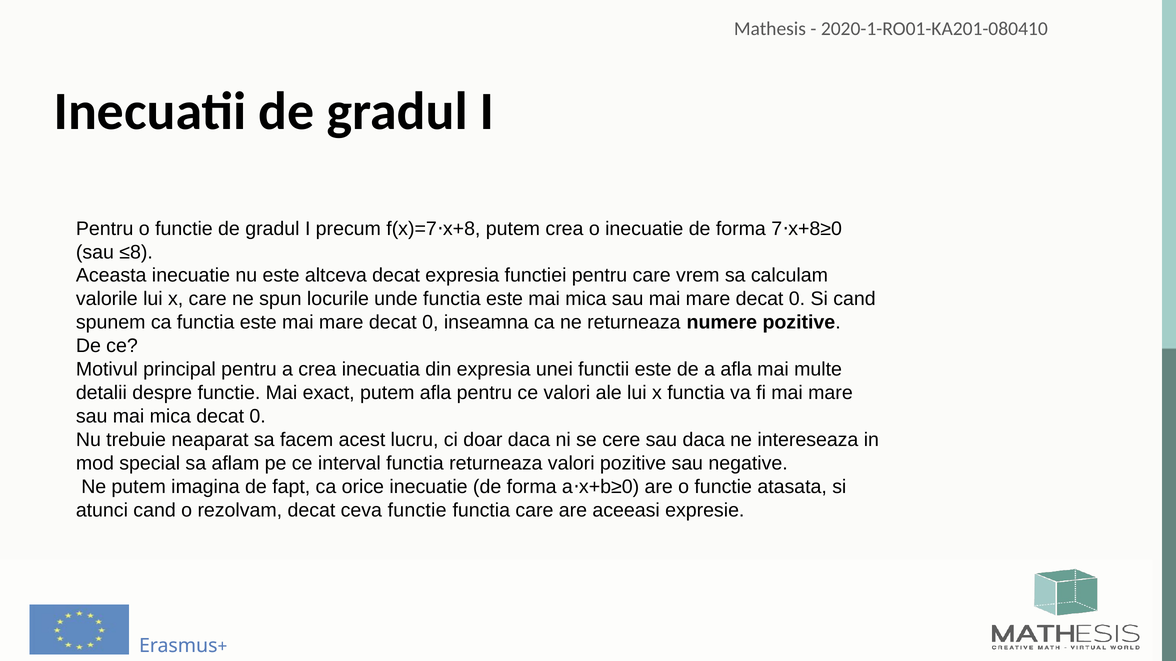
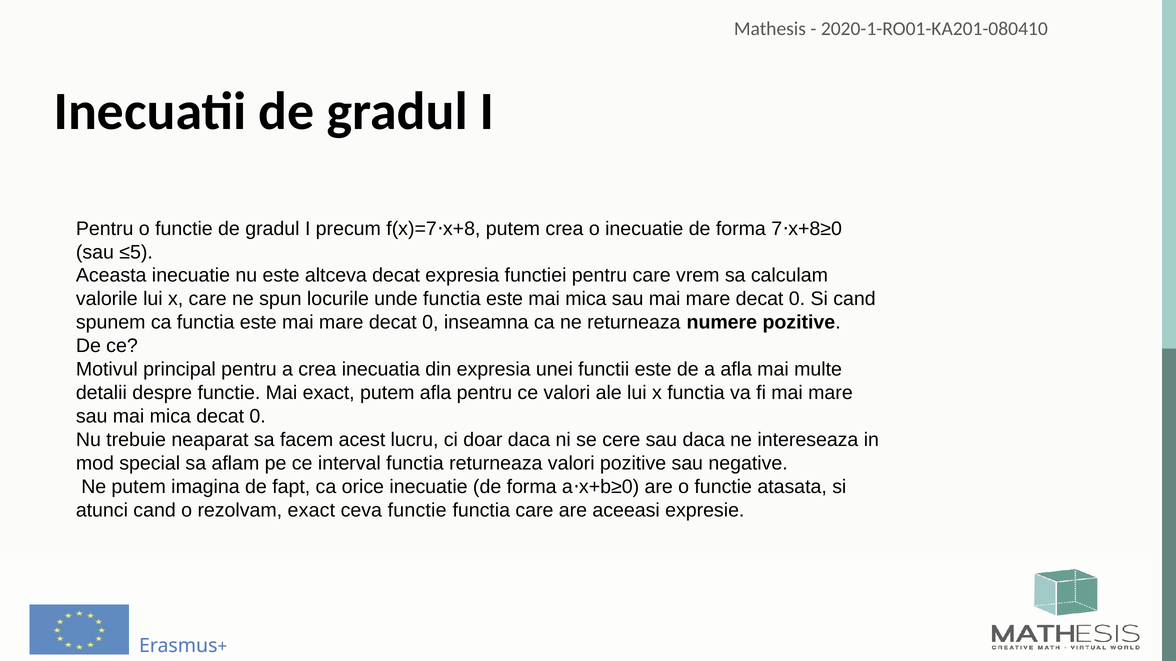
≤8: ≤8 -> ≤5
rezolvam decat: decat -> exact
